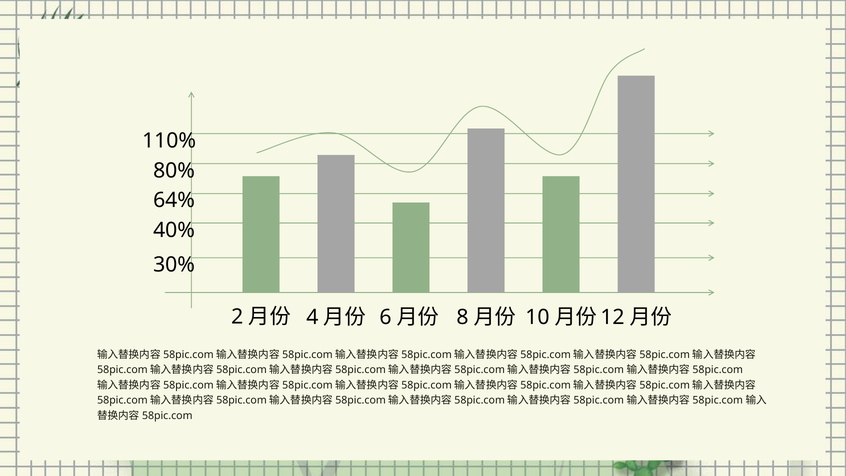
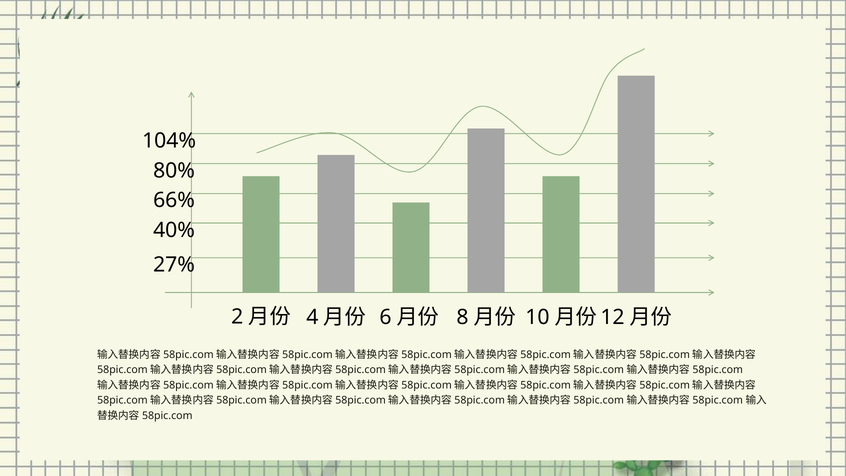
110%: 110% -> 104%
64%: 64% -> 66%
30%: 30% -> 27%
